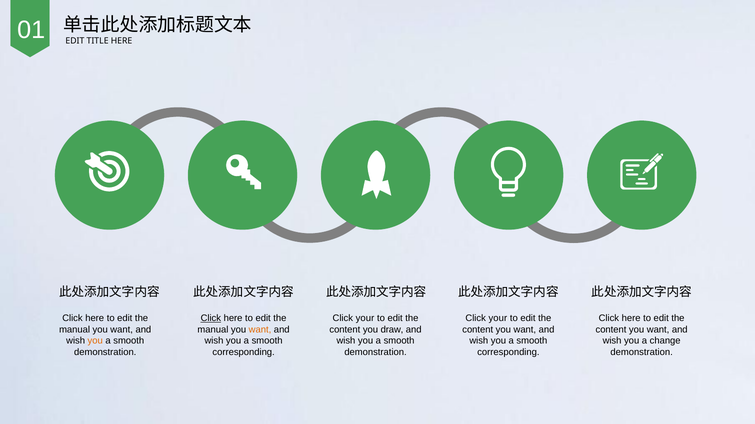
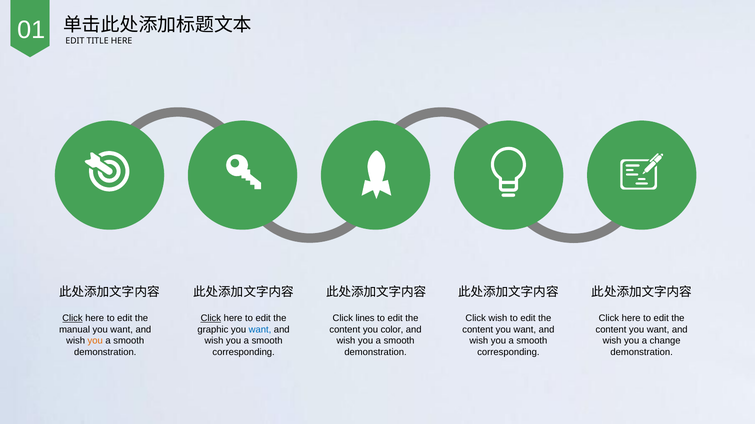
Click at (72, 319) underline: none -> present
your at (365, 319): your -> lines
your at (498, 319): your -> wish
manual at (213, 330): manual -> graphic
want at (260, 330) colour: orange -> blue
draw: draw -> color
